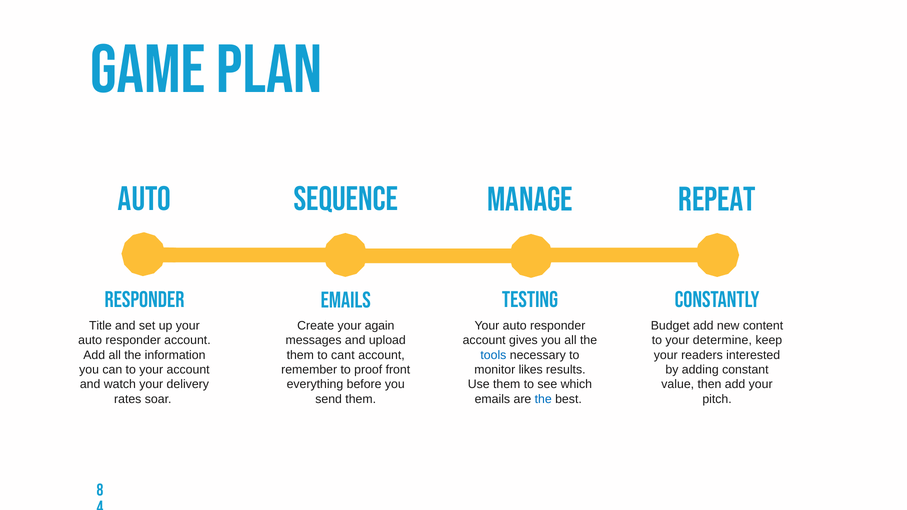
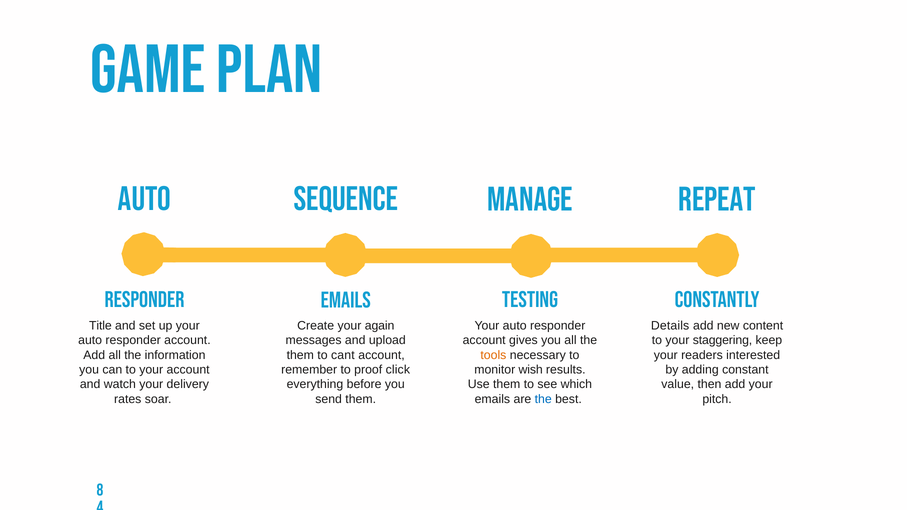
Budget: Budget -> Details
determine: determine -> staggering
tools colour: blue -> orange
front: front -> click
likes: likes -> wish
